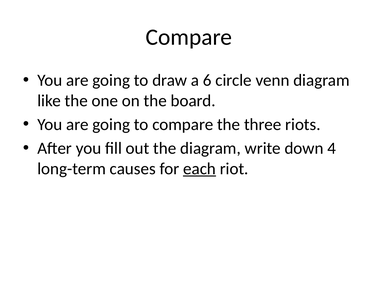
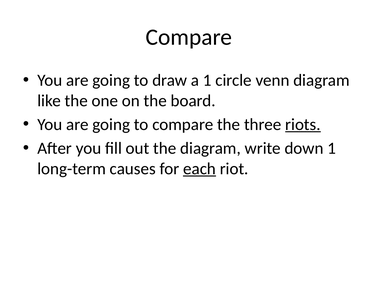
a 6: 6 -> 1
riots underline: none -> present
down 4: 4 -> 1
